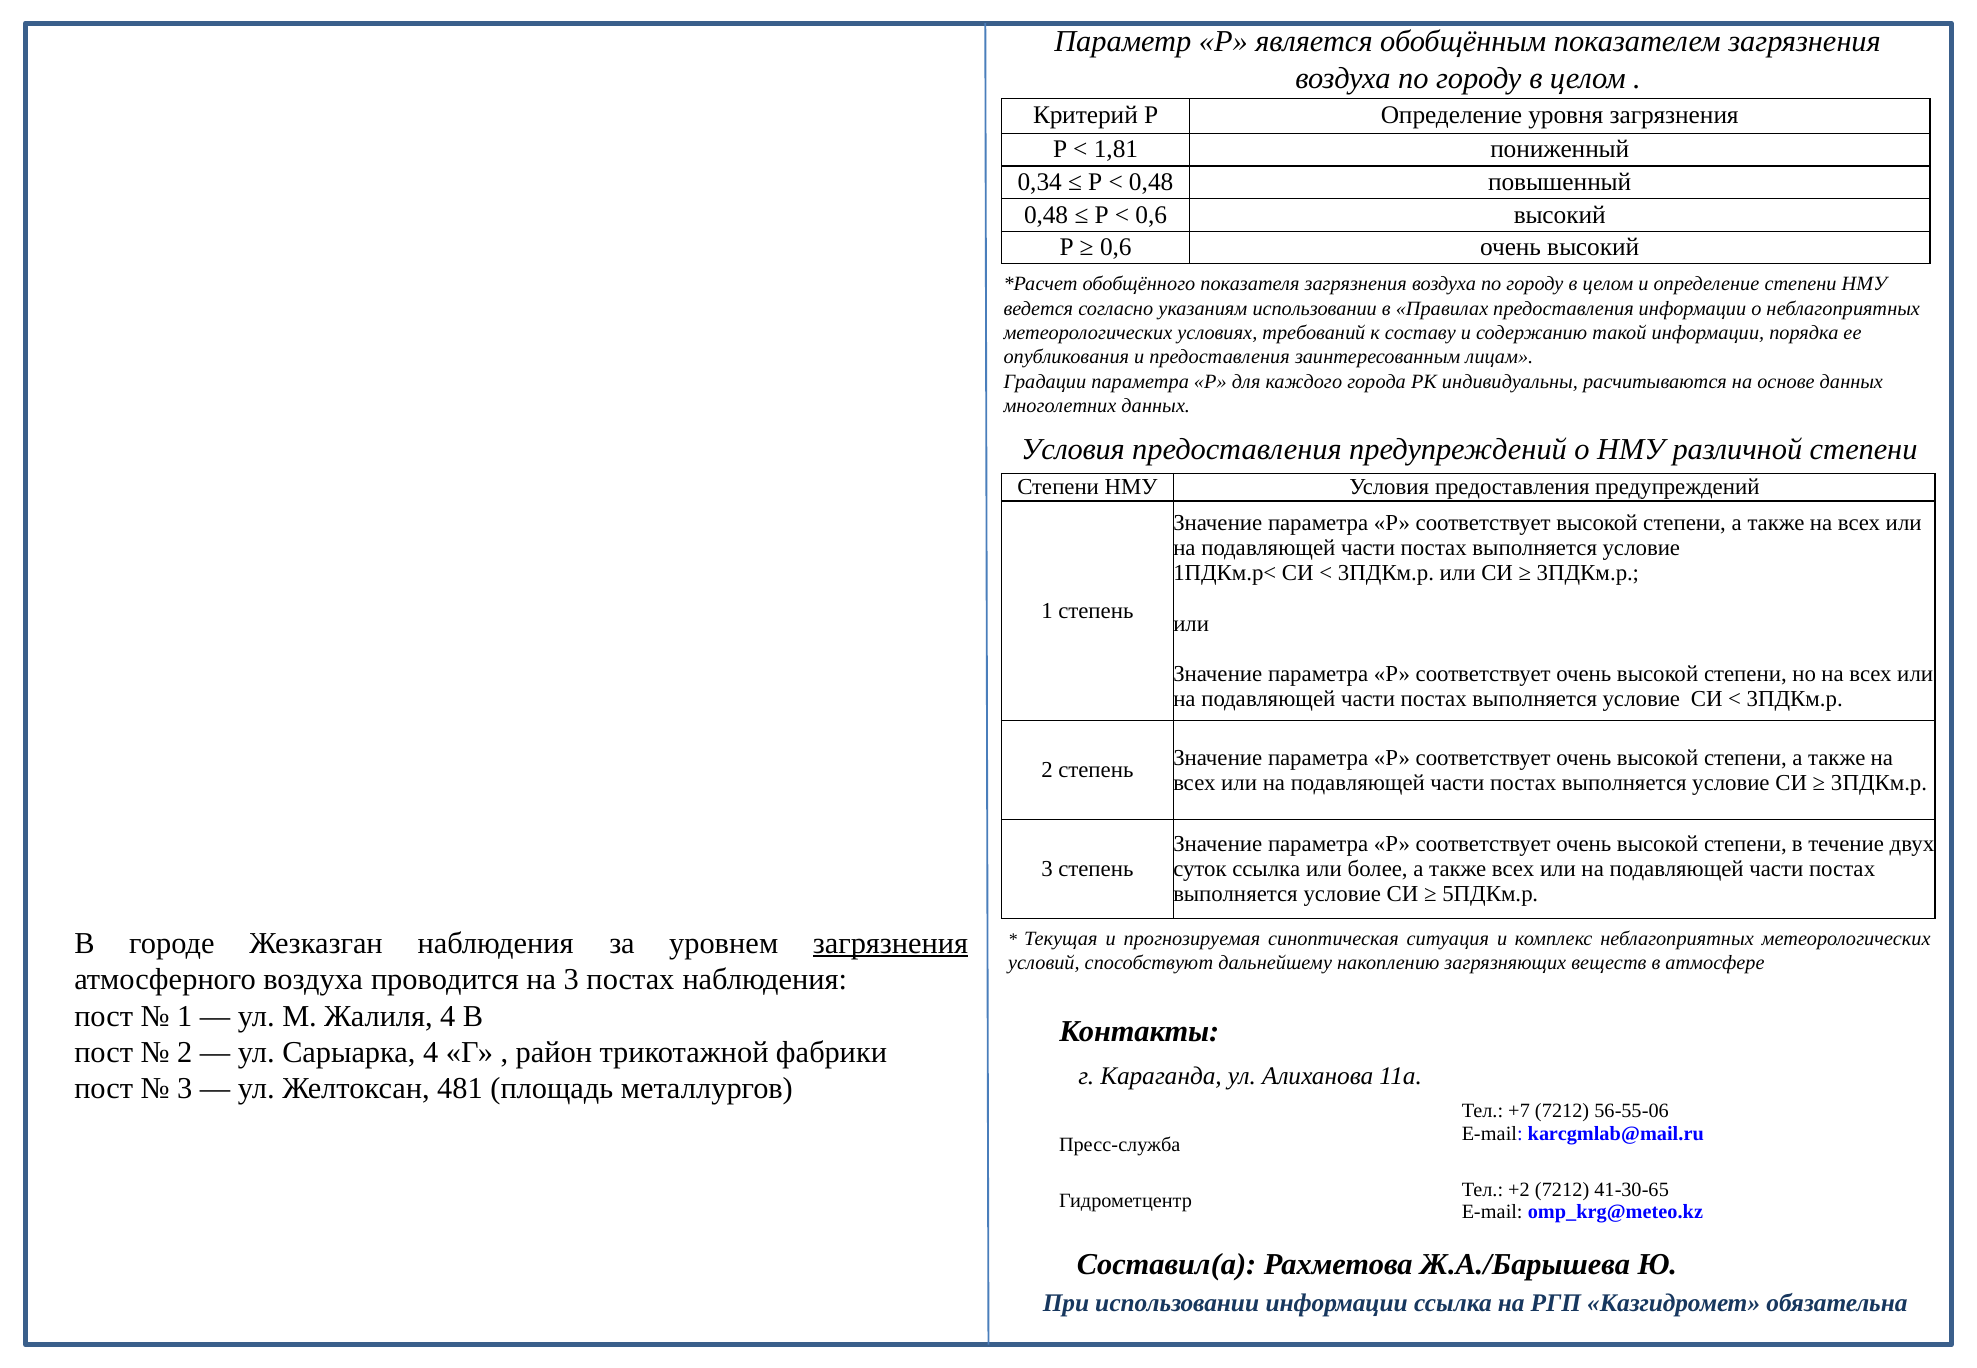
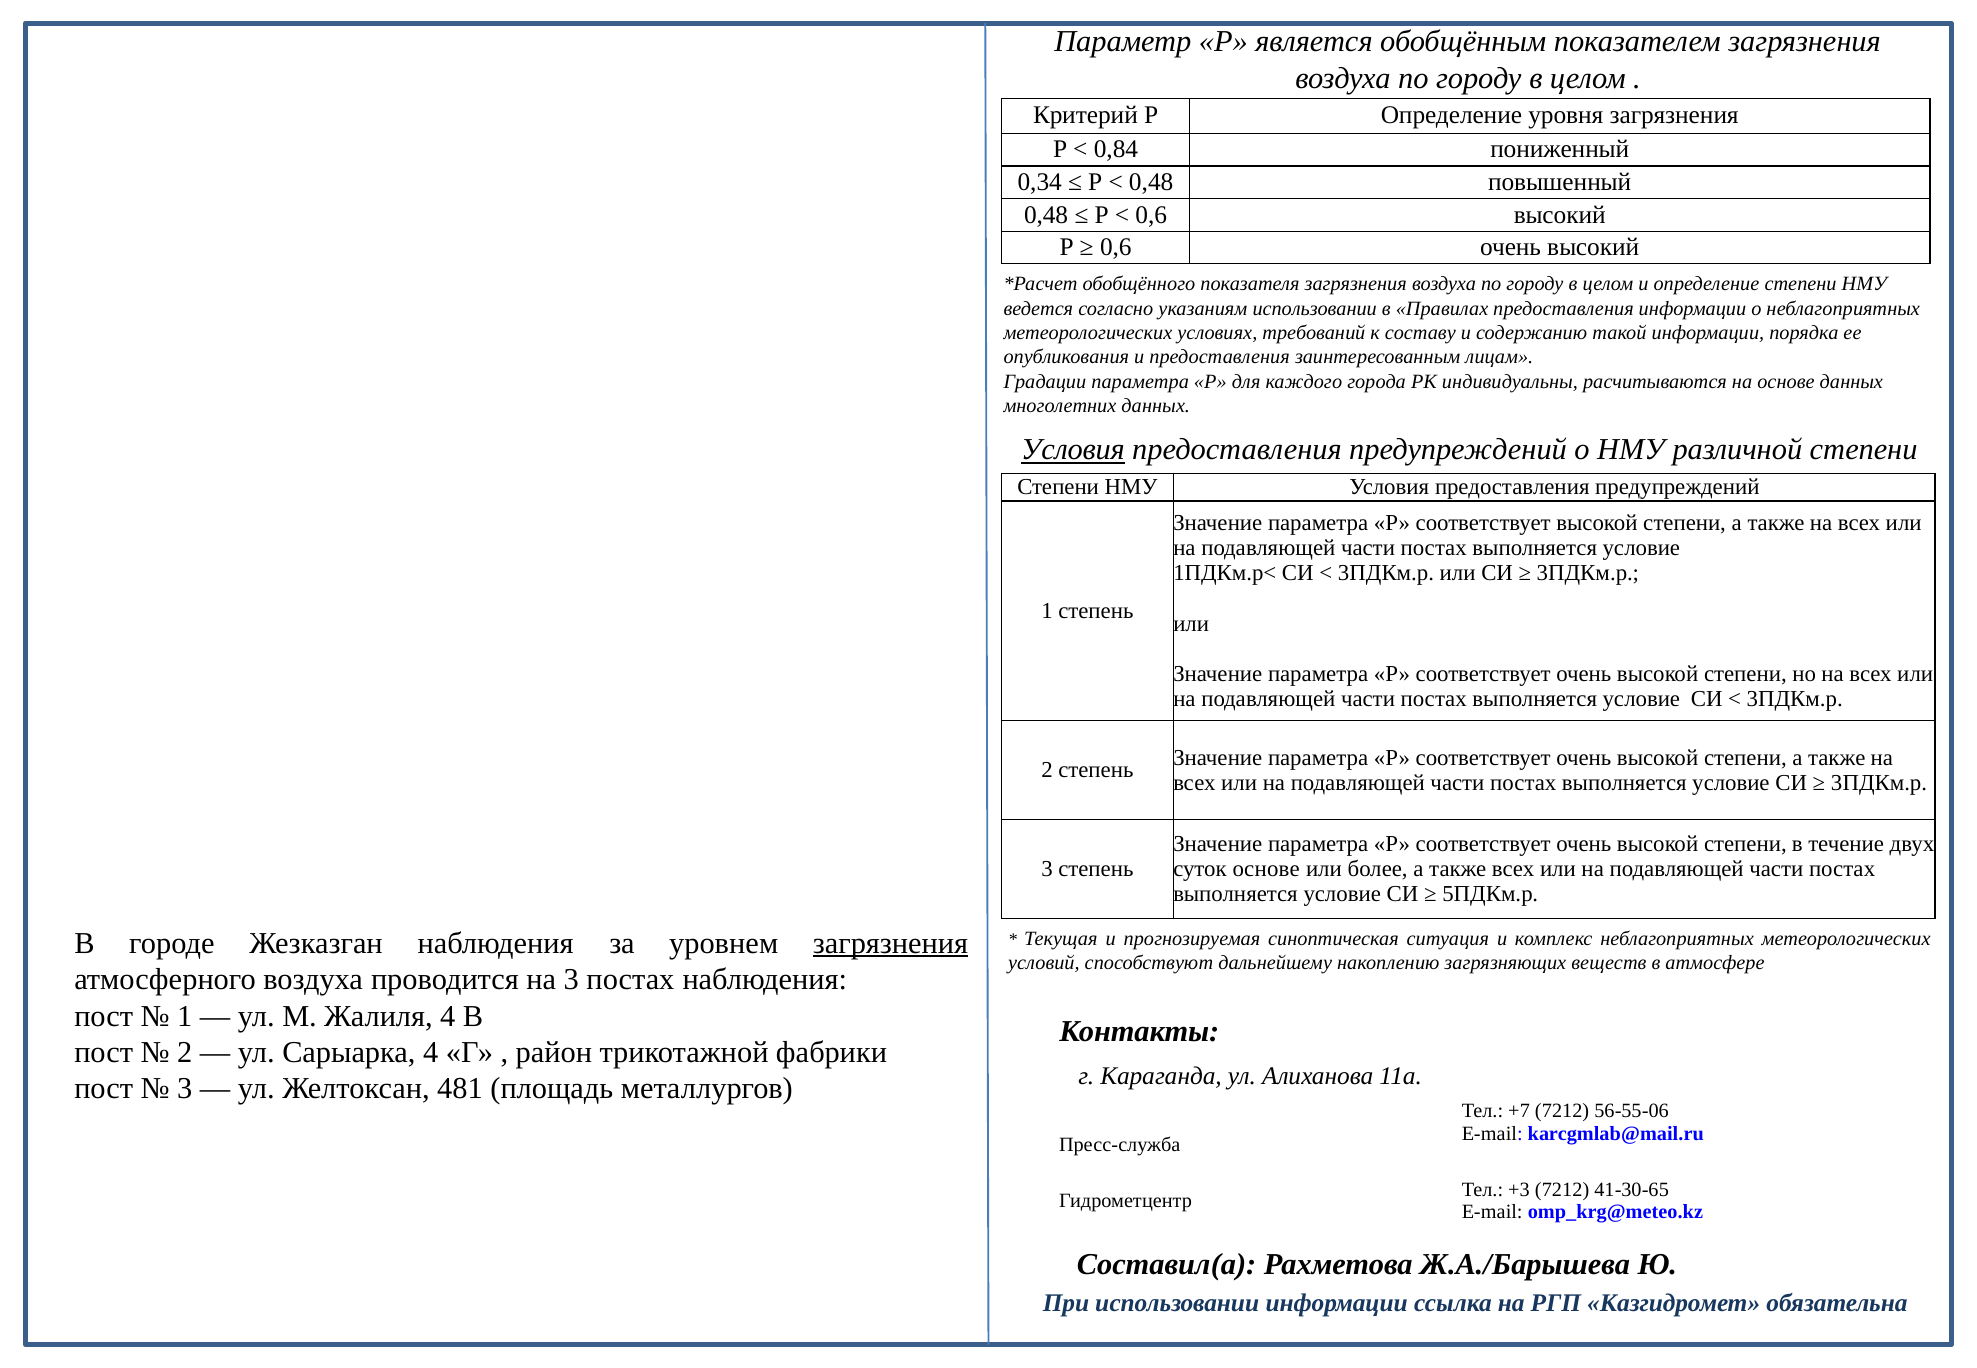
1,81: 1,81 -> 0,84
Условия at (1073, 450) underline: none -> present
суток ссылка: ссылка -> основе
+2: +2 -> +3
